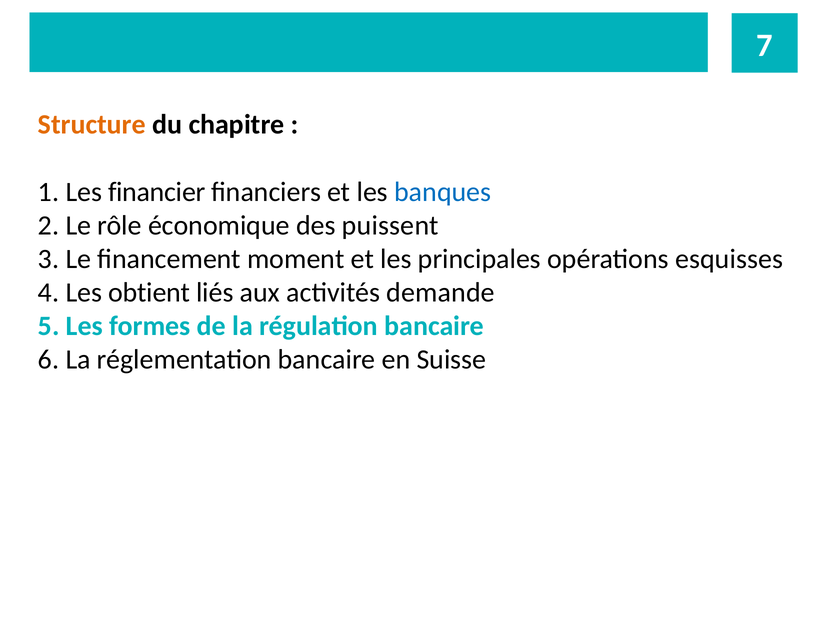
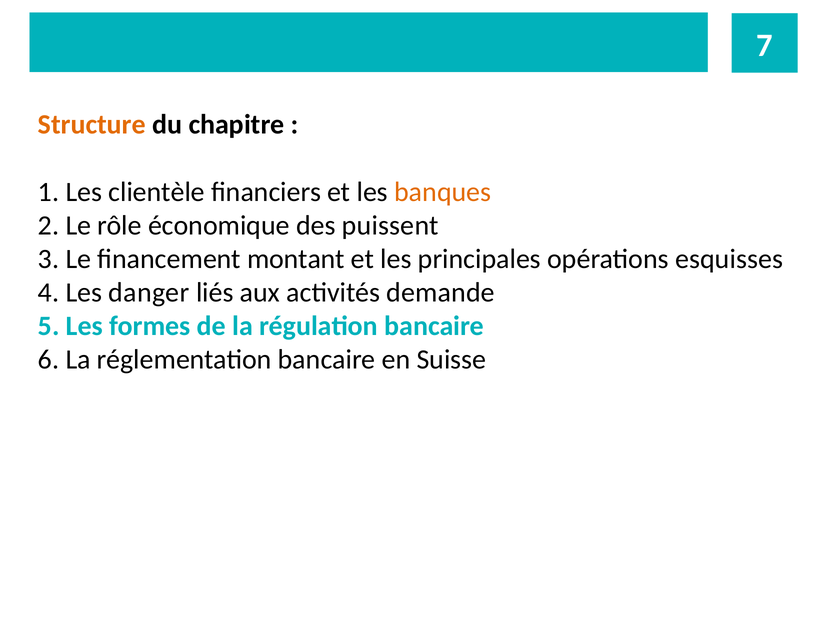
financier: financier -> clientèle
banques colour: blue -> orange
moment: moment -> montant
obtient: obtient -> danger
